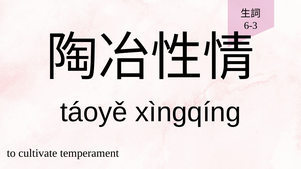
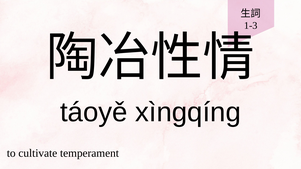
6-3: 6-3 -> 1-3
